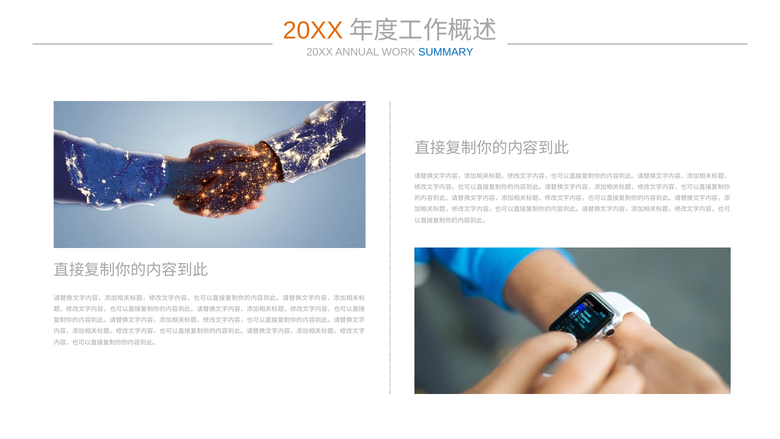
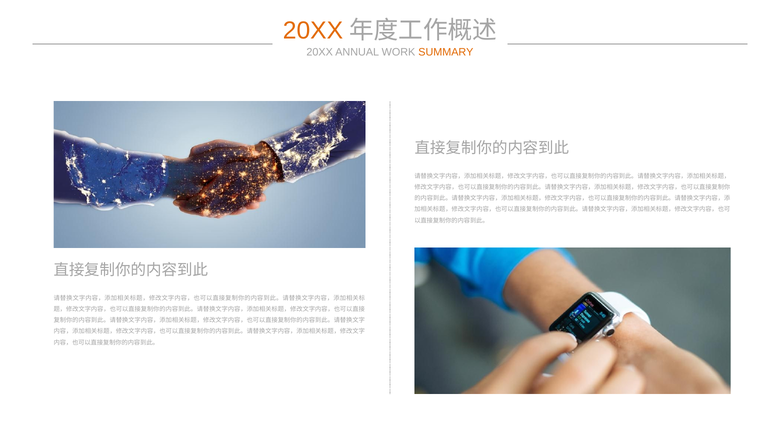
SUMMARY colour: blue -> orange
